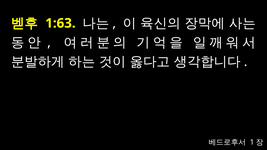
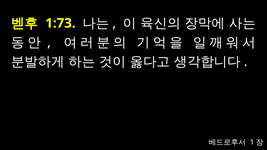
1:63: 1:63 -> 1:73
